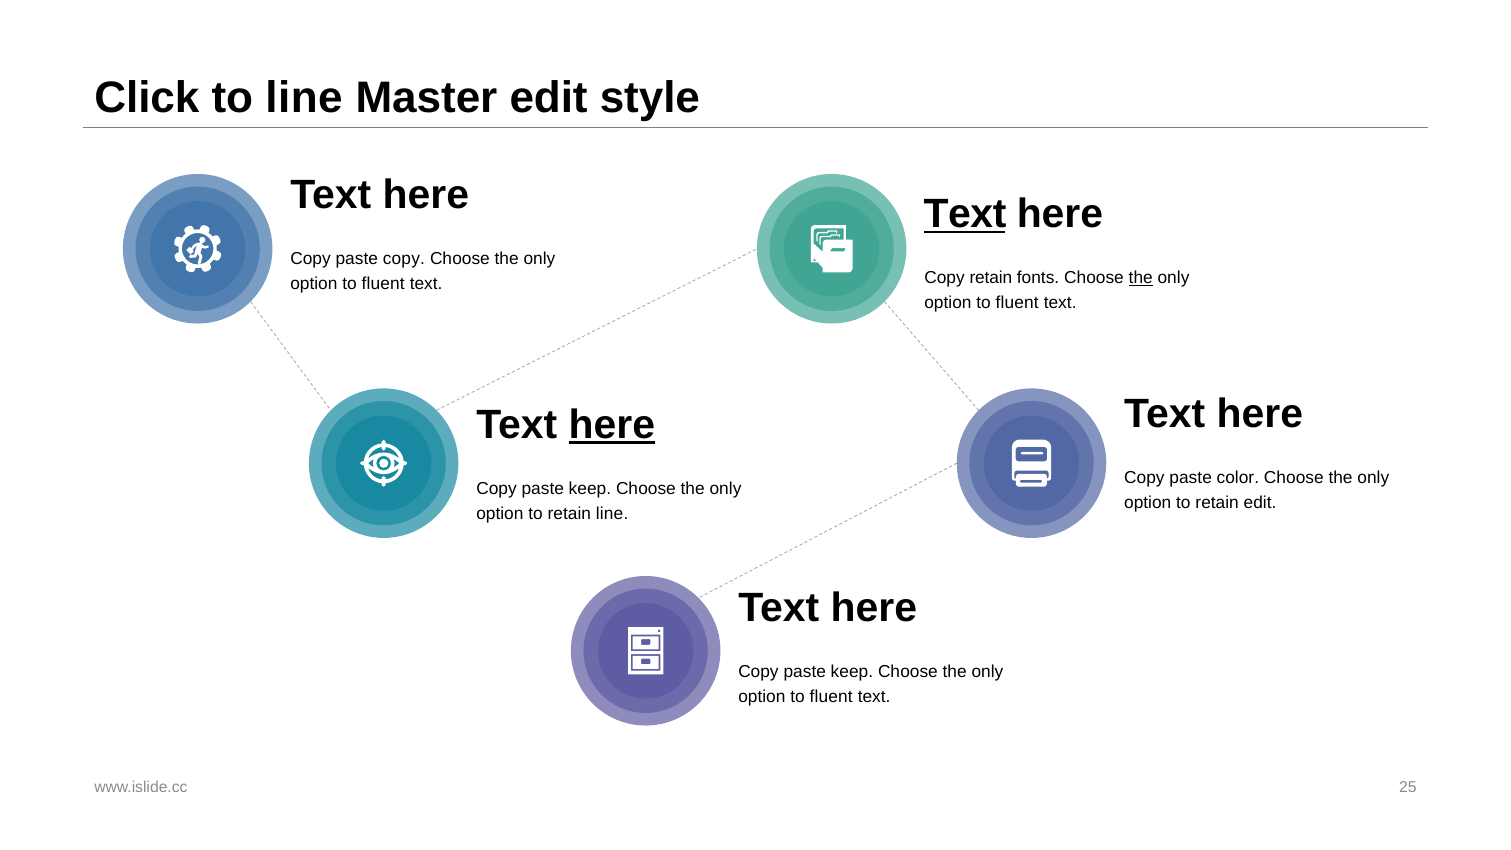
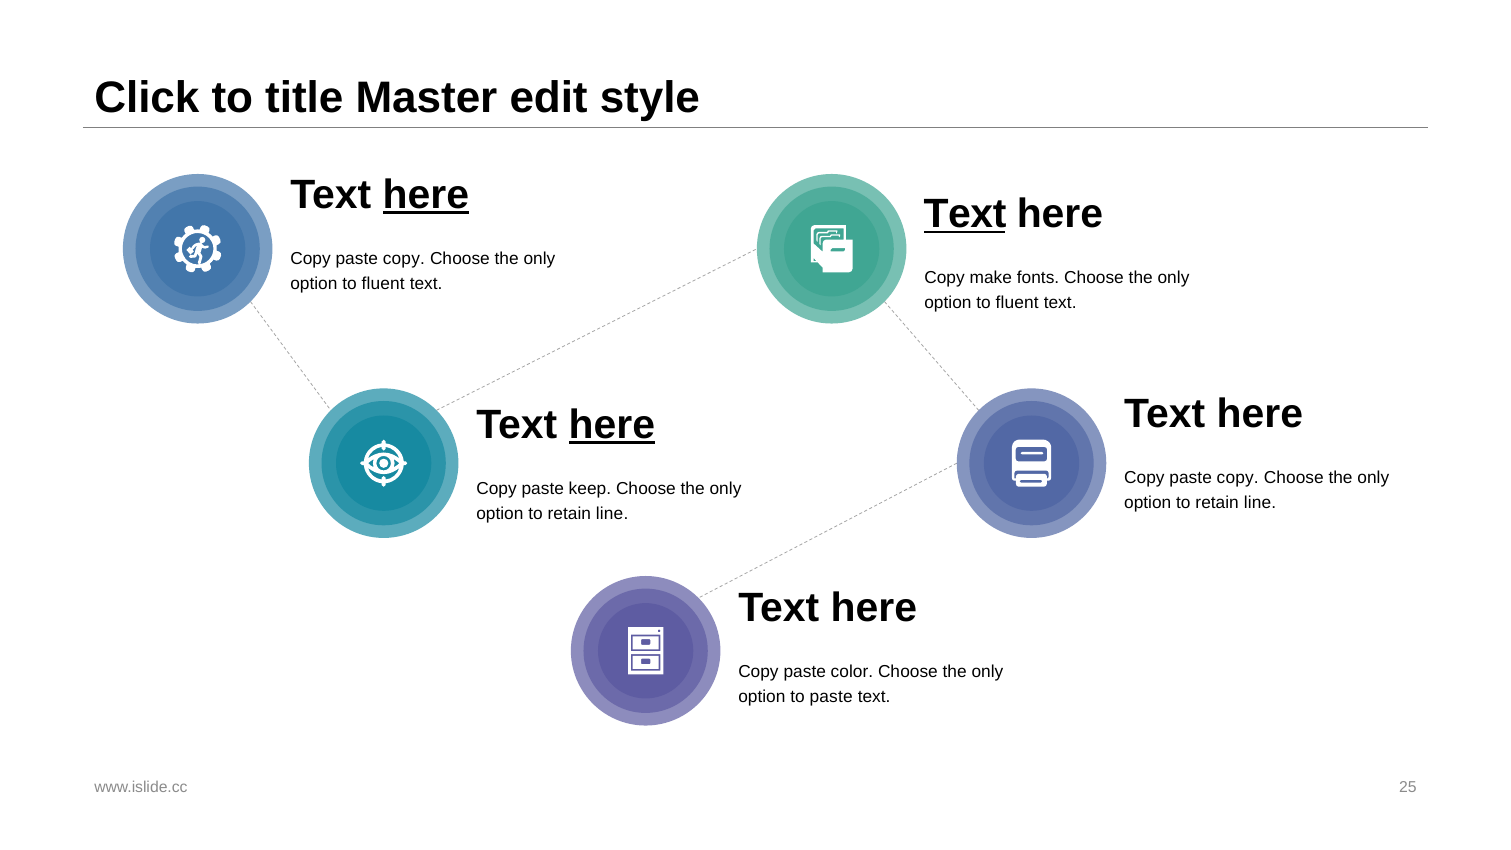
to line: line -> title
here at (426, 195) underline: none -> present
Copy retain: retain -> make
the at (1141, 278) underline: present -> none
color at (1238, 477): color -> copy
edit at (1260, 502): edit -> line
keep at (852, 672): keep -> color
fluent at (831, 697): fluent -> paste
